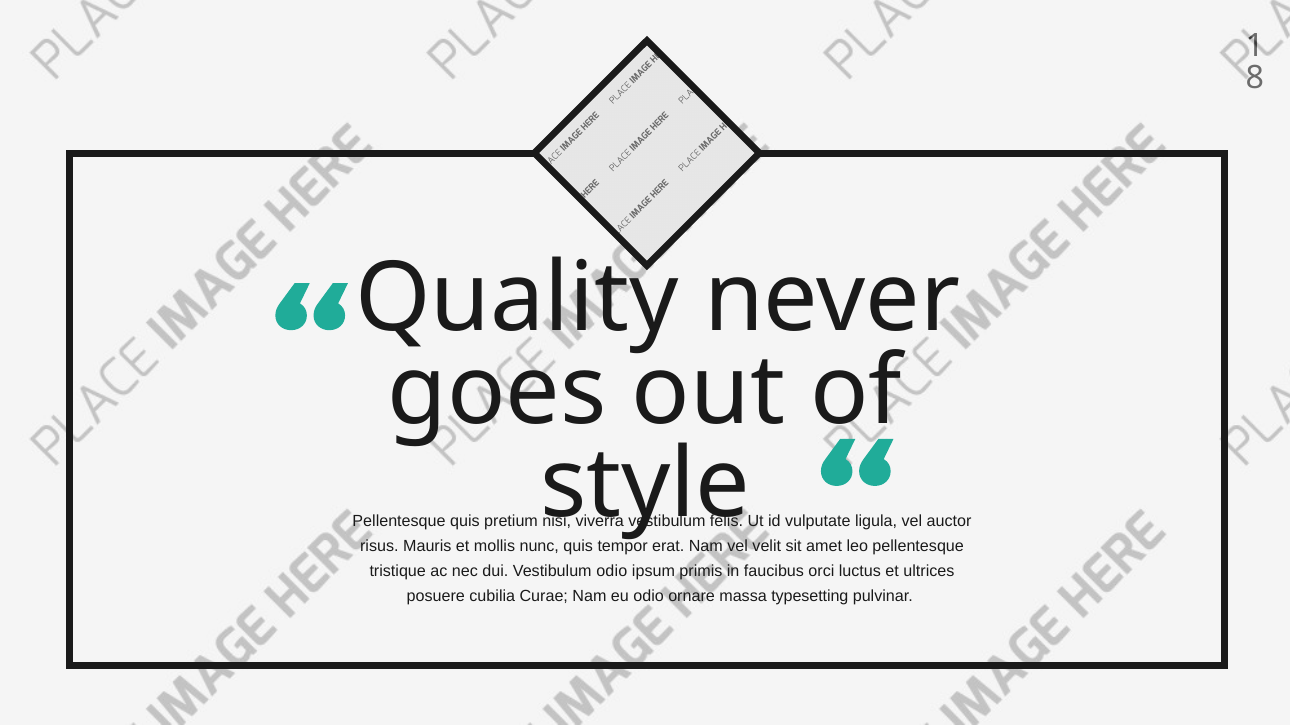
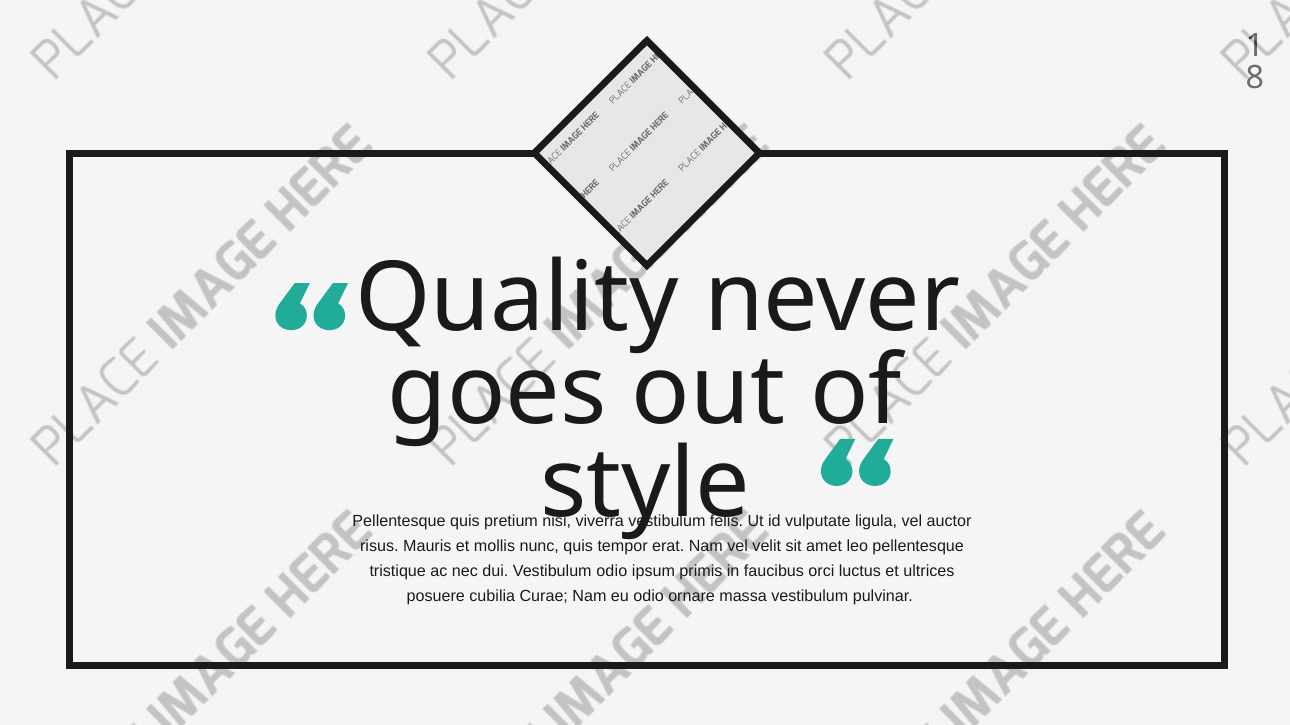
massa typesetting: typesetting -> vestibulum
